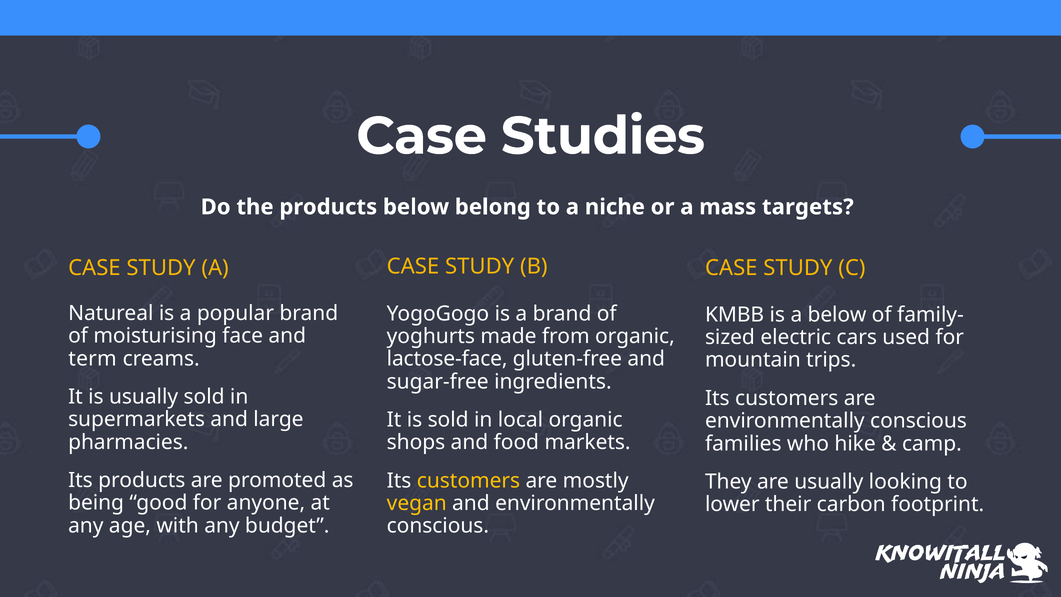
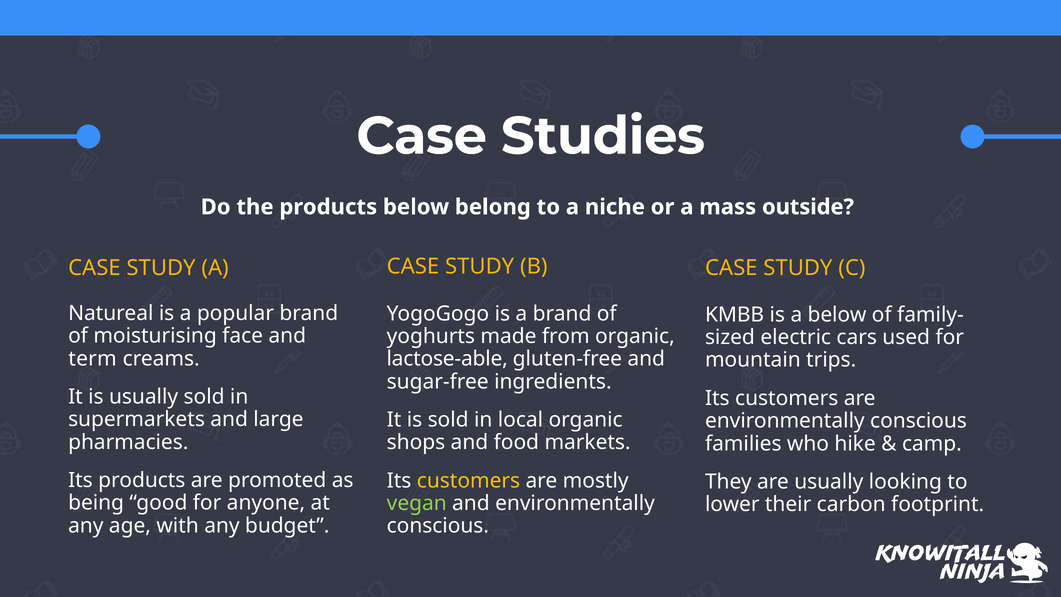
targets: targets -> outside
lactose-face: lactose-face -> lactose-able
vegan colour: yellow -> light green
